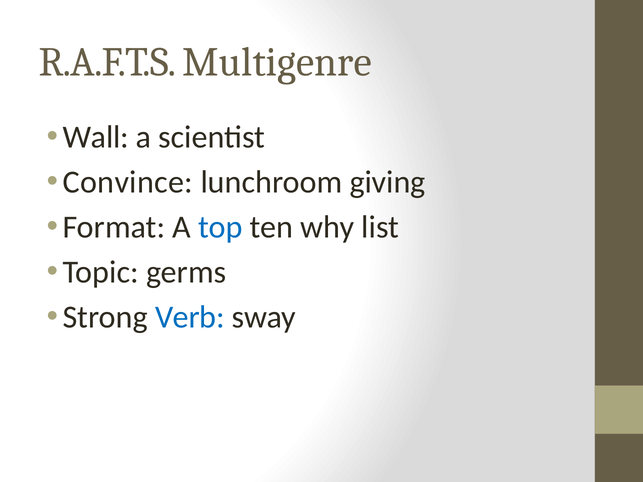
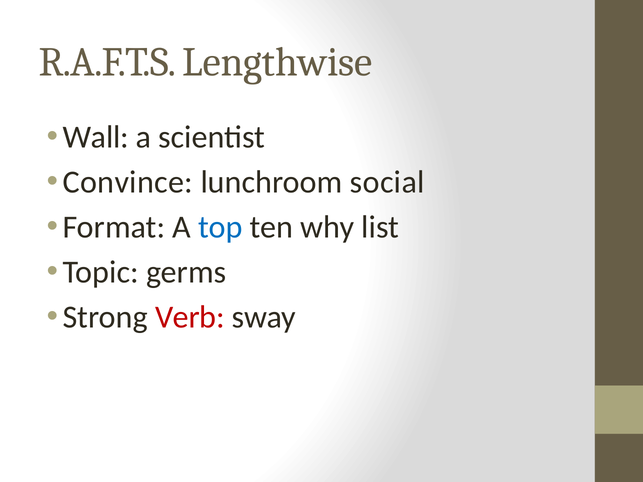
Multigenre: Multigenre -> Lengthwise
giving: giving -> social
Verb colour: blue -> red
